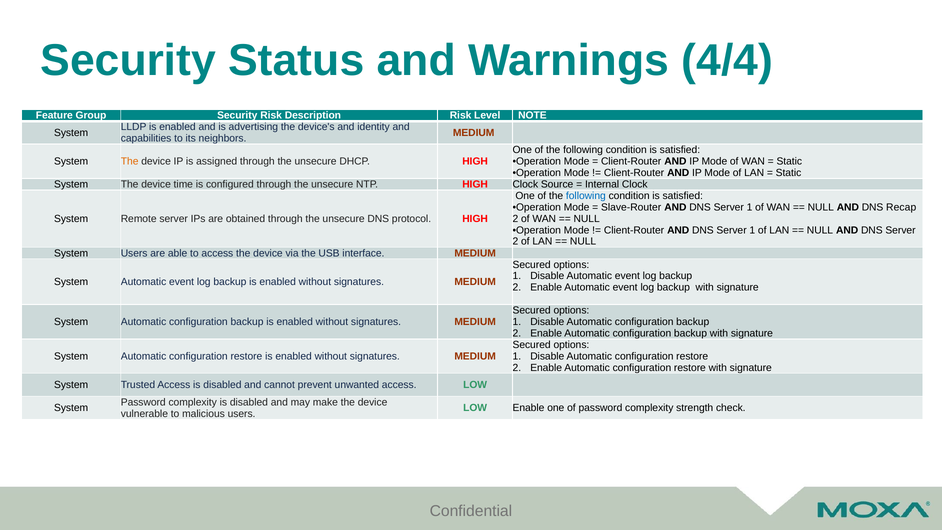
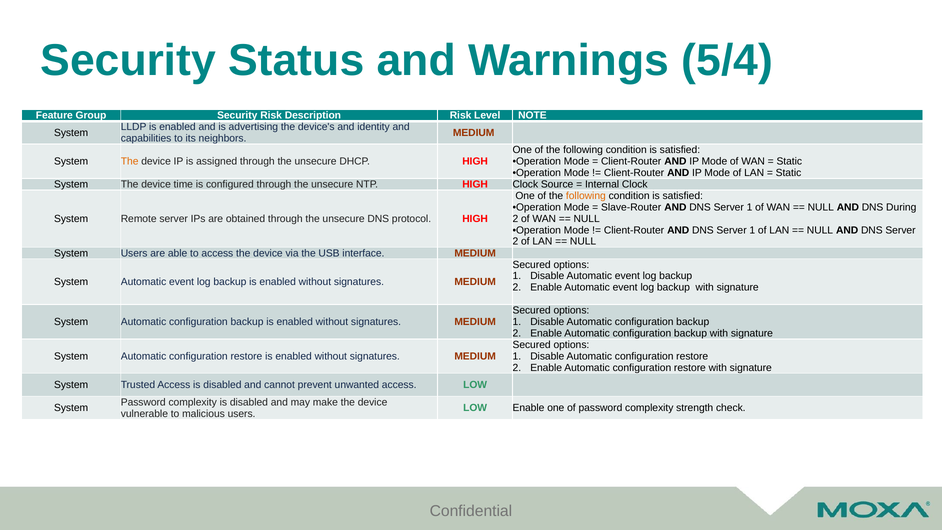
4/4: 4/4 -> 5/4
following at (586, 196) colour: blue -> orange
Recap: Recap -> During
